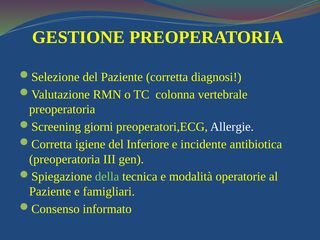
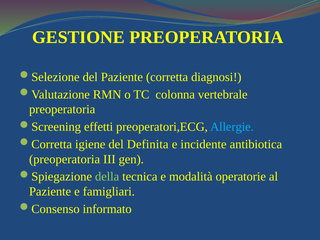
giorni: giorni -> effetti
Allergie colour: white -> light blue
Inferiore: Inferiore -> Definita
